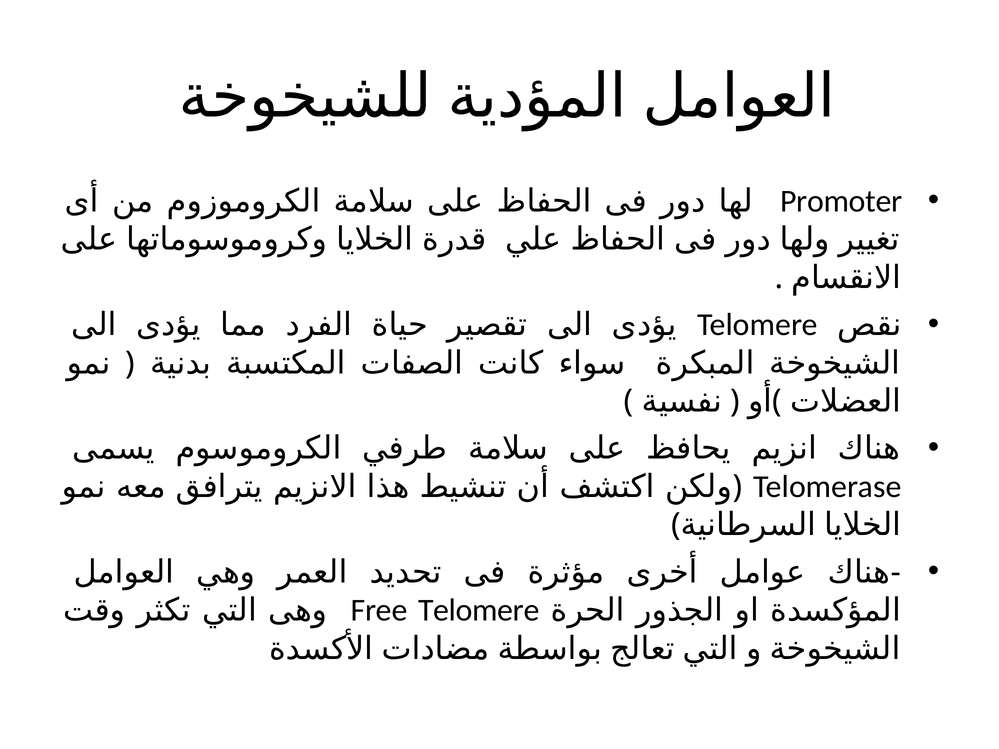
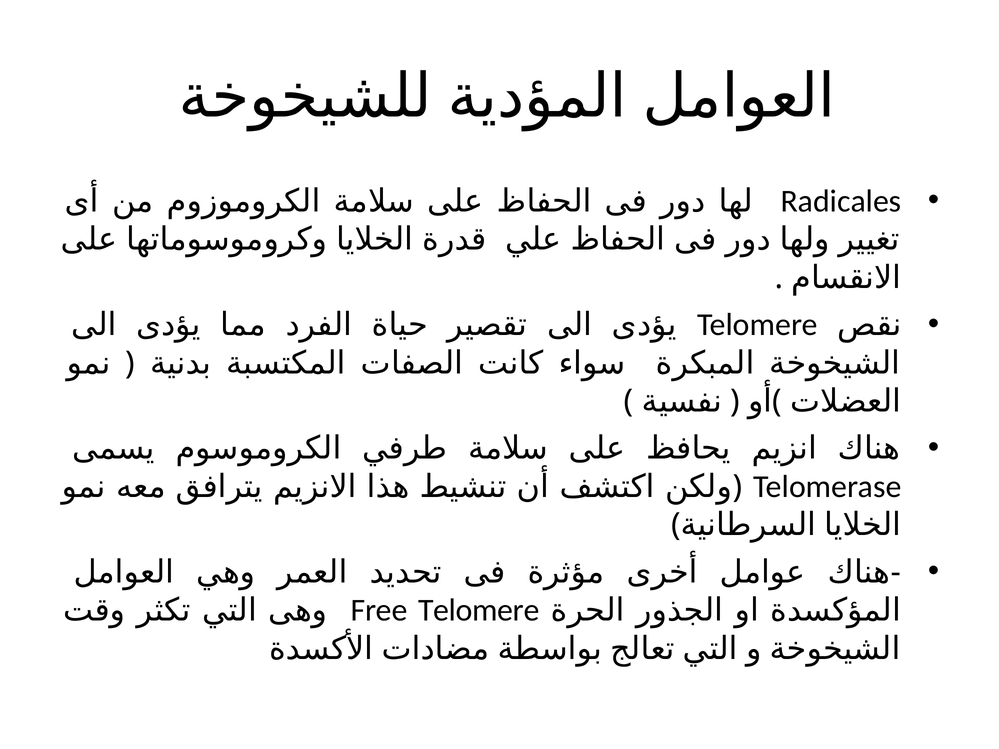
Promoter: Promoter -> Radicales
